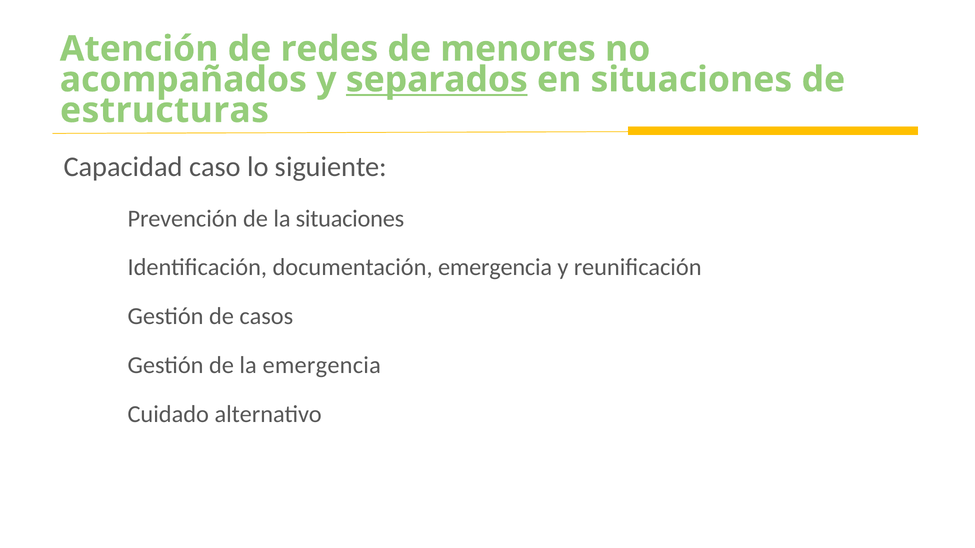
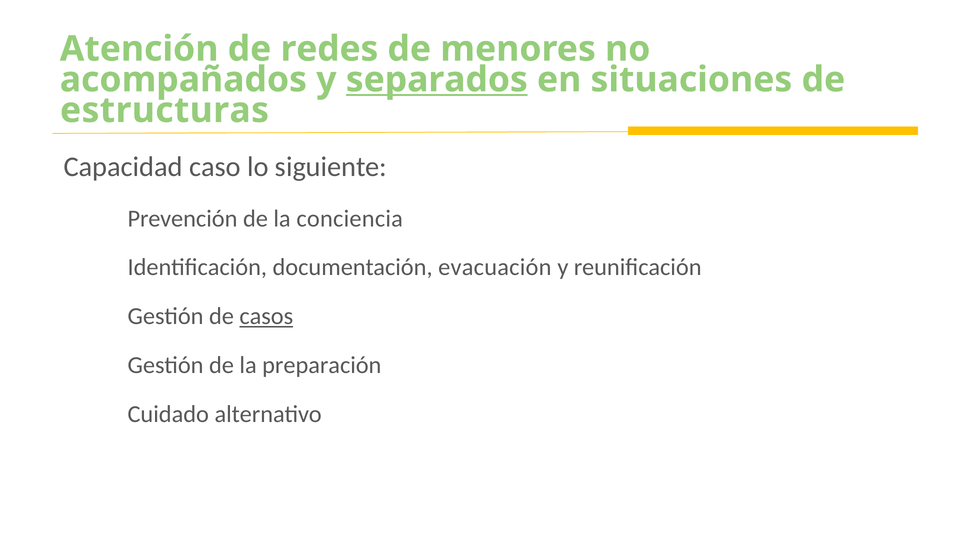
la situaciones: situaciones -> conciencia
documentación emergencia: emergencia -> evacuación
casos underline: none -> present
la emergencia: emergencia -> preparación
